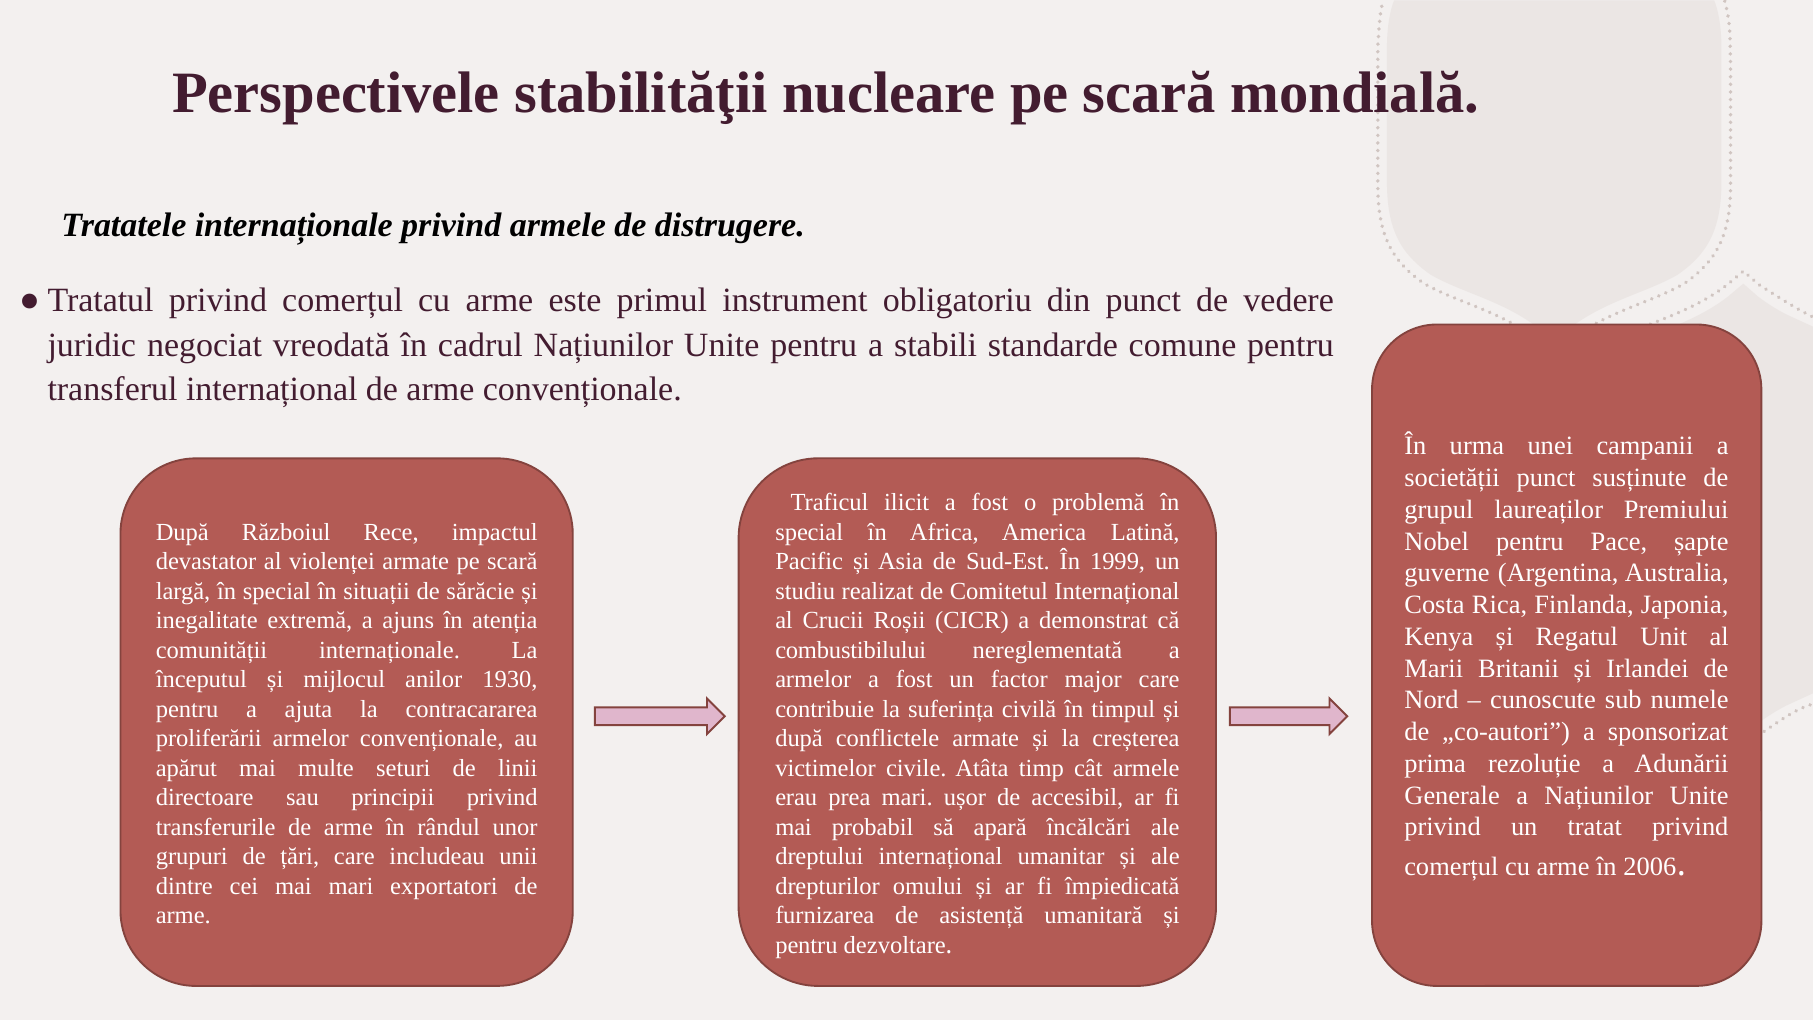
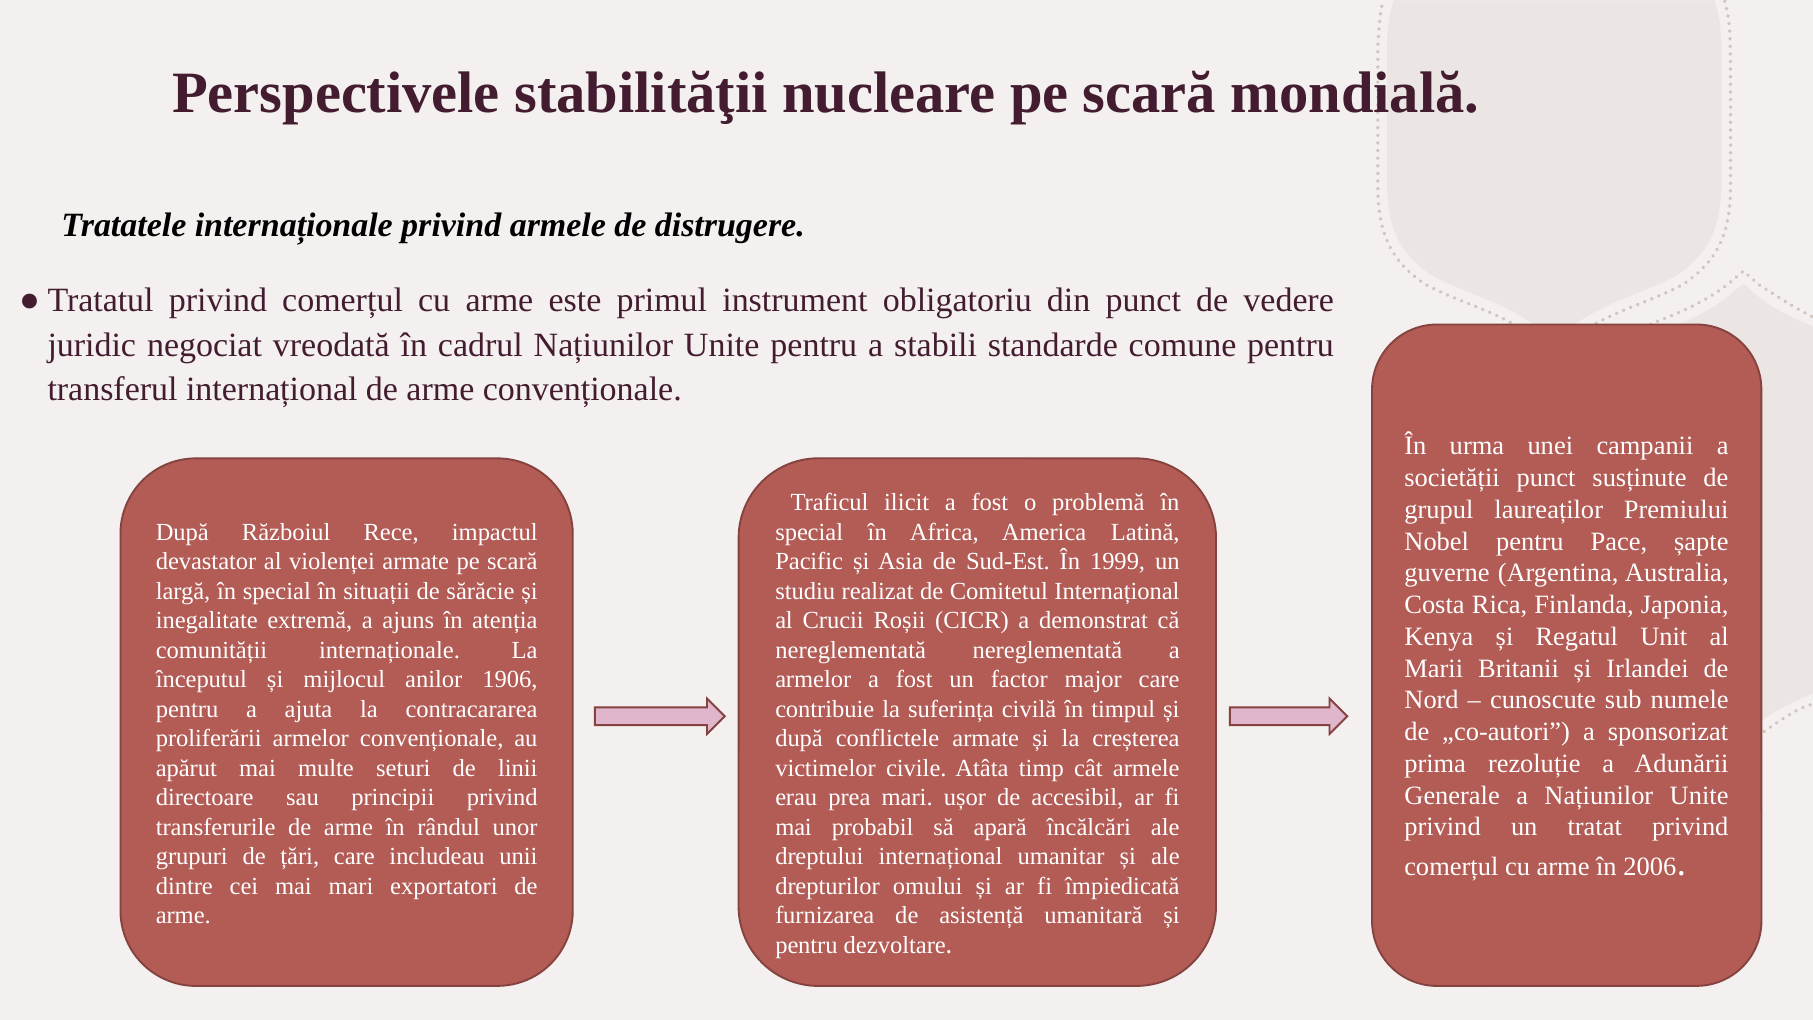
combustibilului at (851, 650): combustibilului -> nereglementată
1930: 1930 -> 1906
